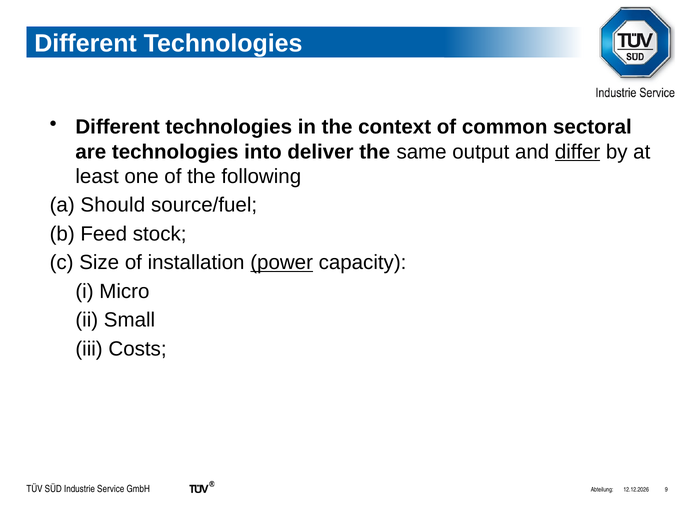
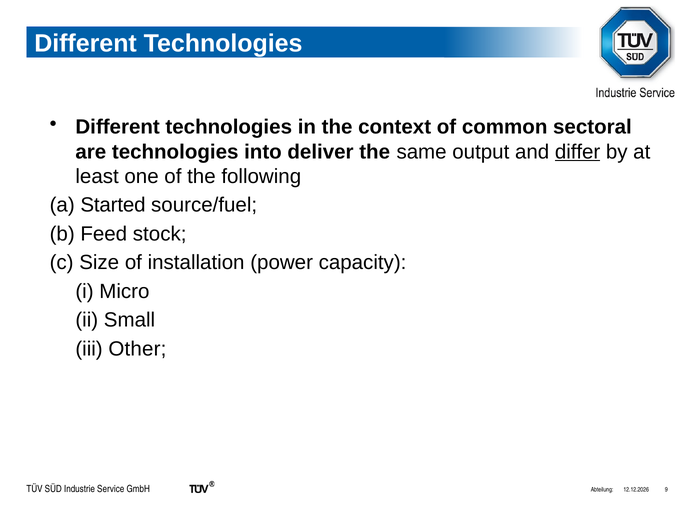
Should: Should -> Started
power underline: present -> none
Costs: Costs -> Other
